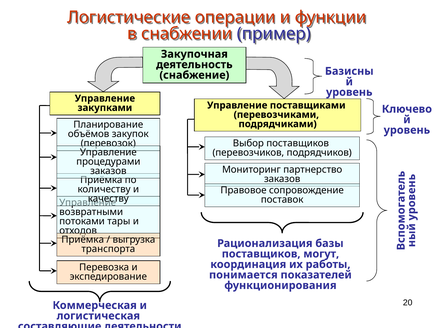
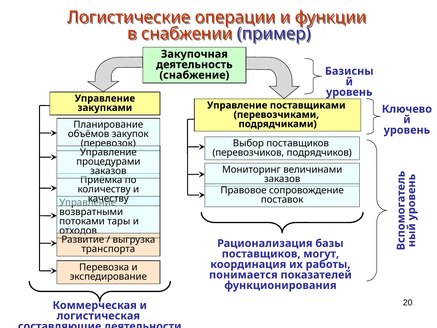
партнерство: партнерство -> величинами
Приёмка at (83, 239): Приёмка -> Развитие
